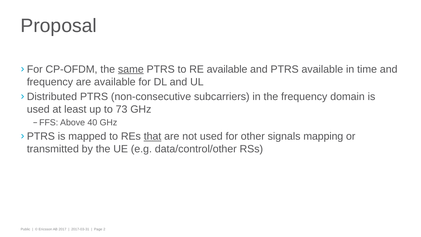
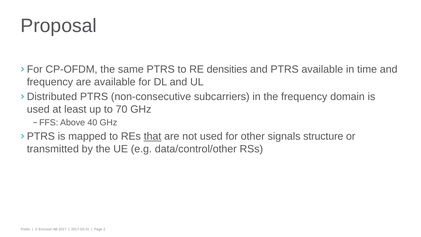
same underline: present -> none
RE available: available -> densities
73: 73 -> 70
mapping: mapping -> structure
